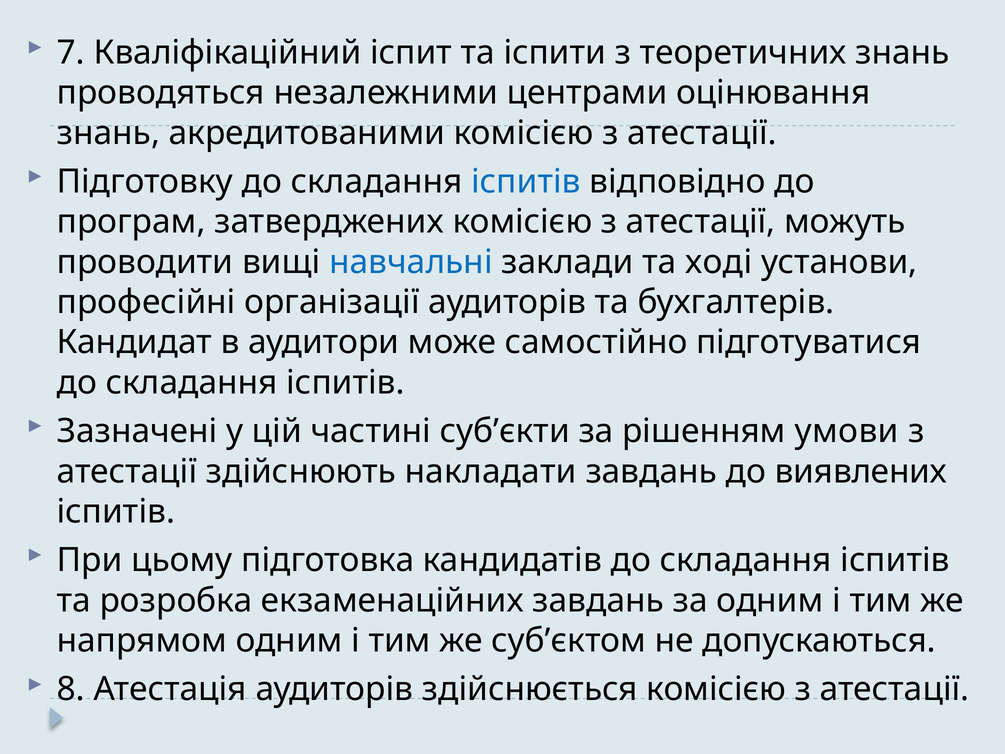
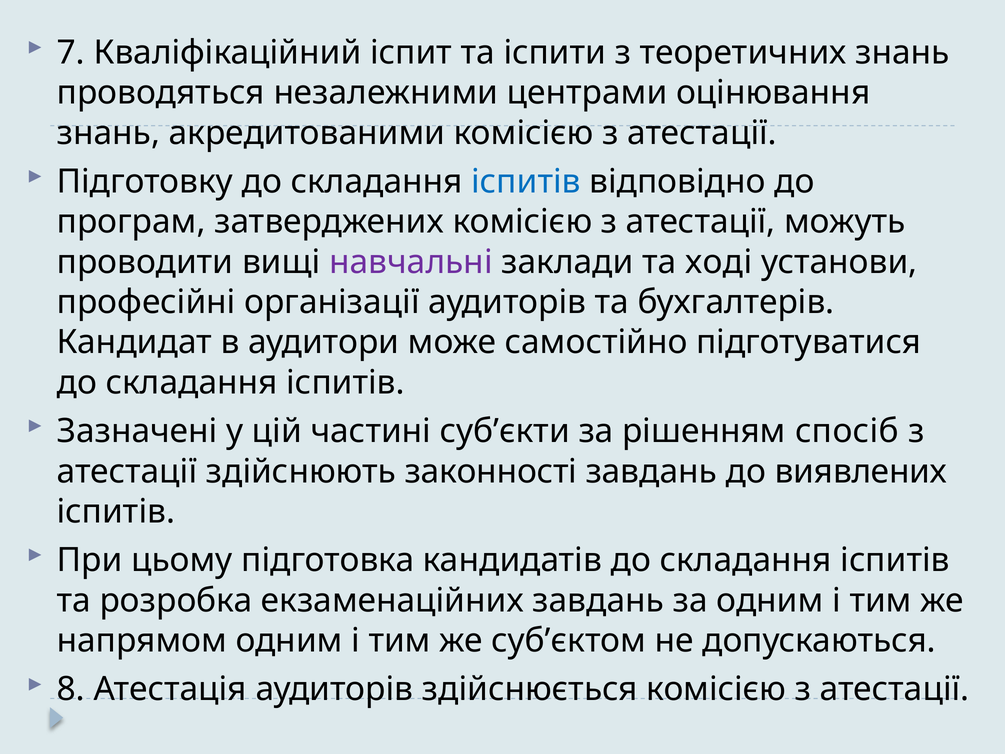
навчальні colour: blue -> purple
умови: умови -> спосіб
накладати: накладати -> законності
